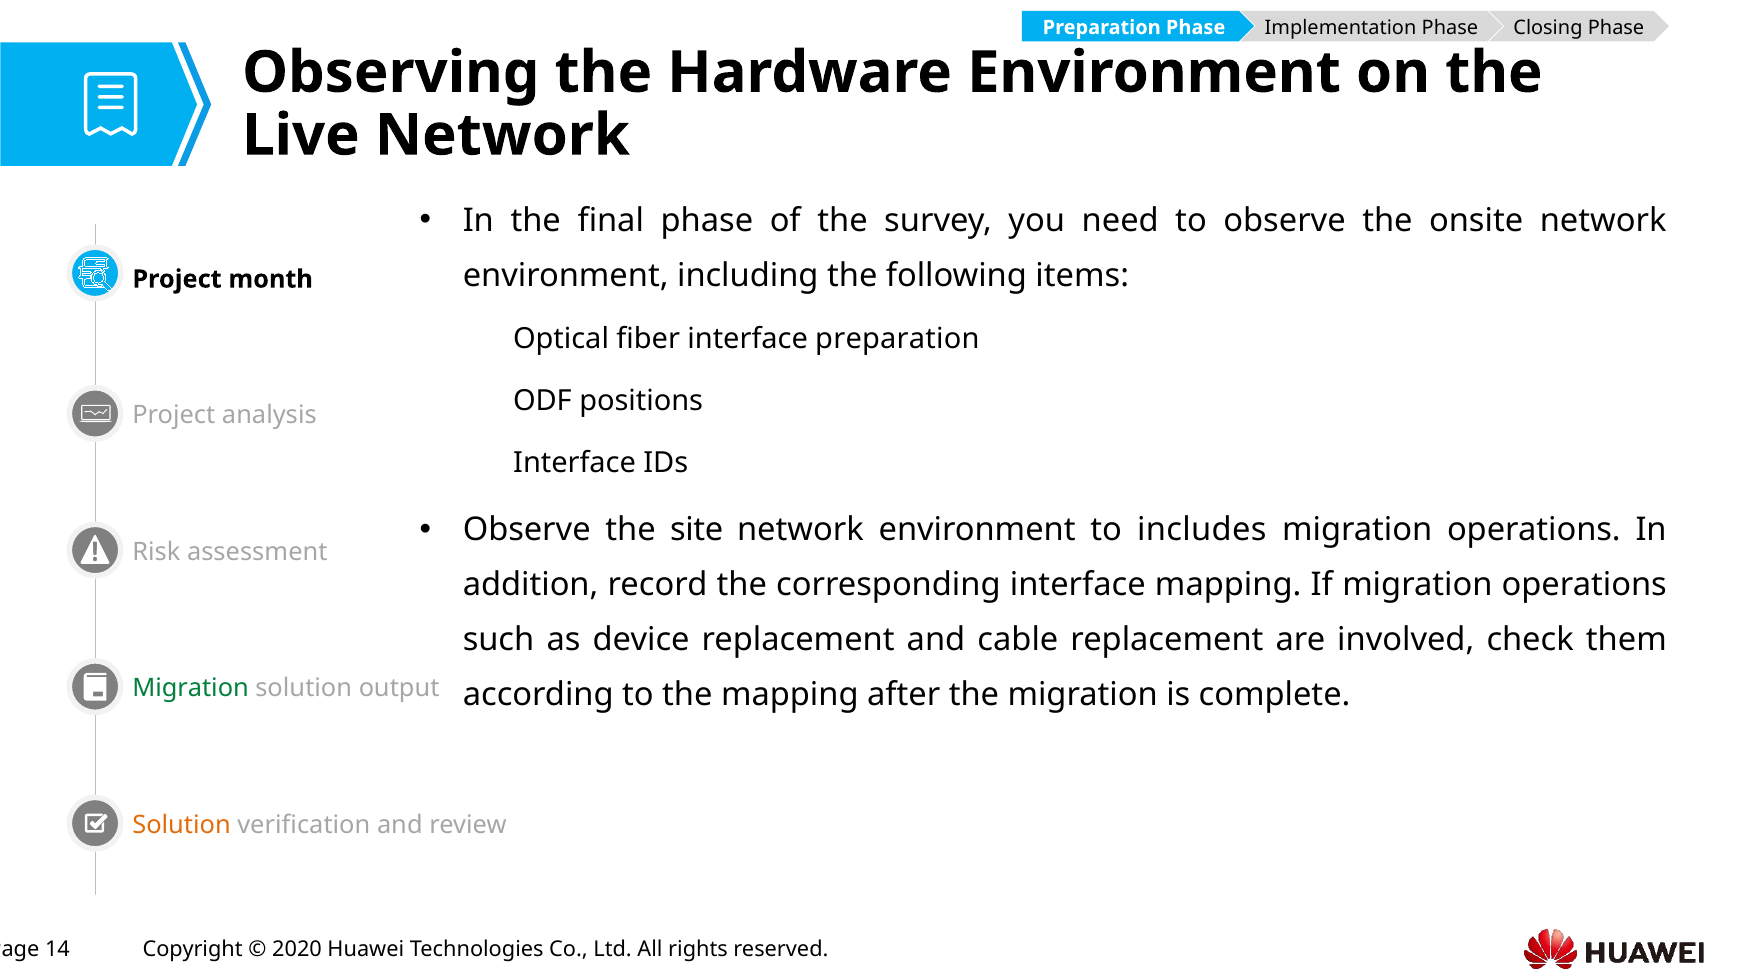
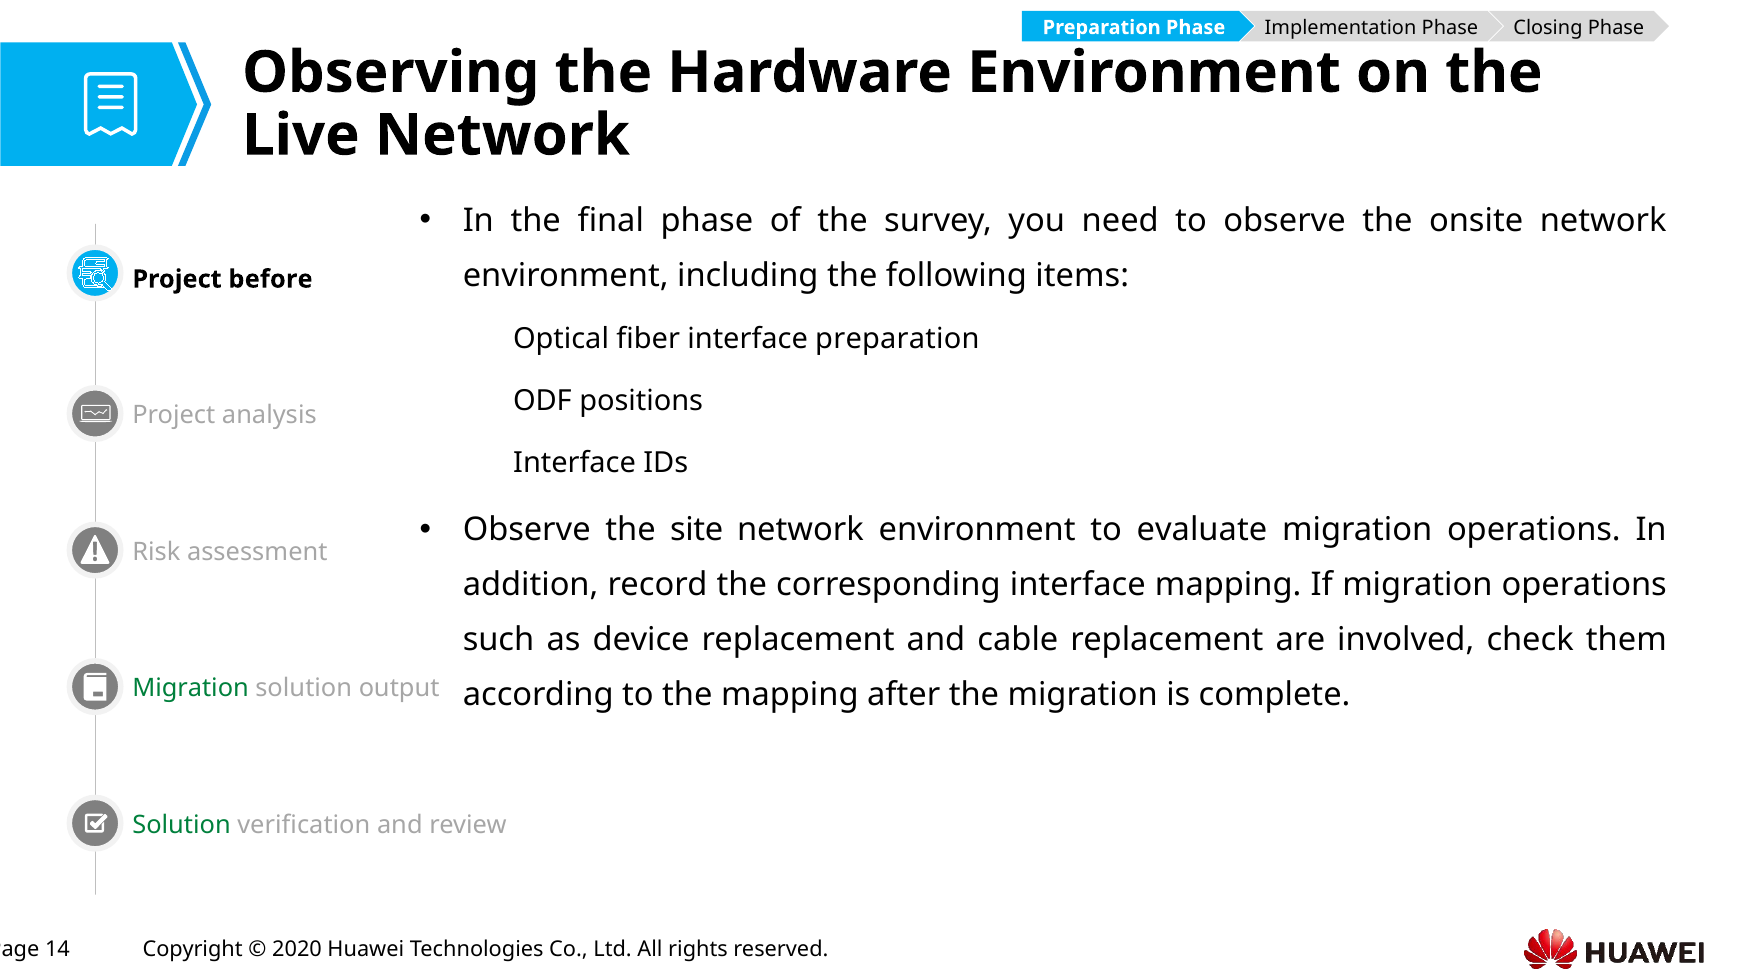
month: month -> before
includes: includes -> evaluate
Solution at (182, 825) colour: orange -> green
